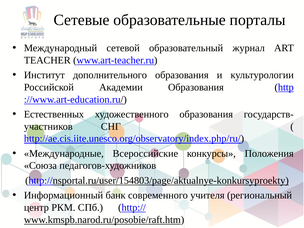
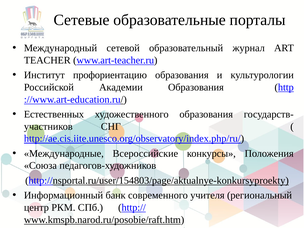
дополнительного: дополнительного -> профориентацию
